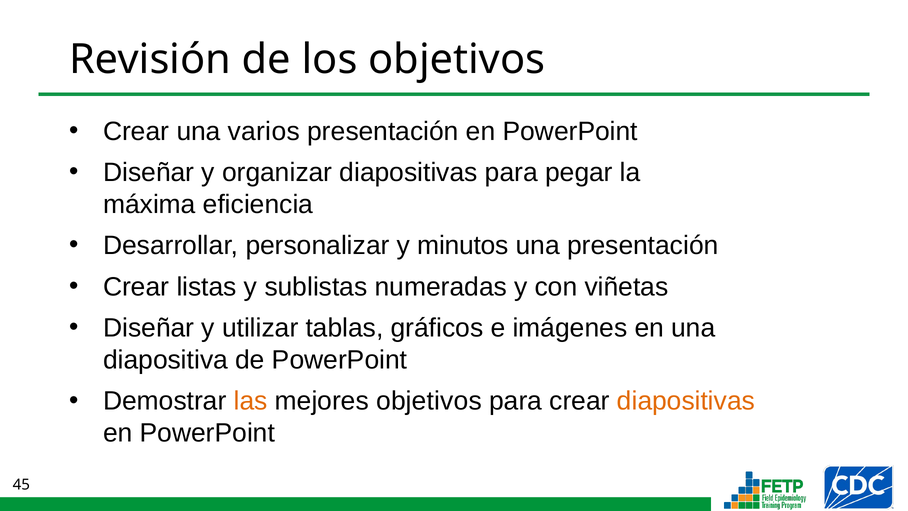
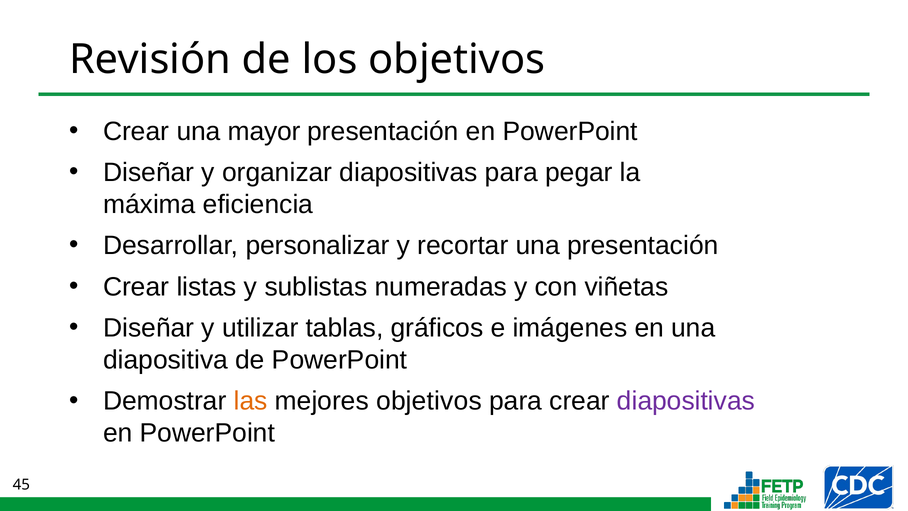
varios: varios -> mayor
minutos: minutos -> recortar
diapositivas at (686, 401) colour: orange -> purple
